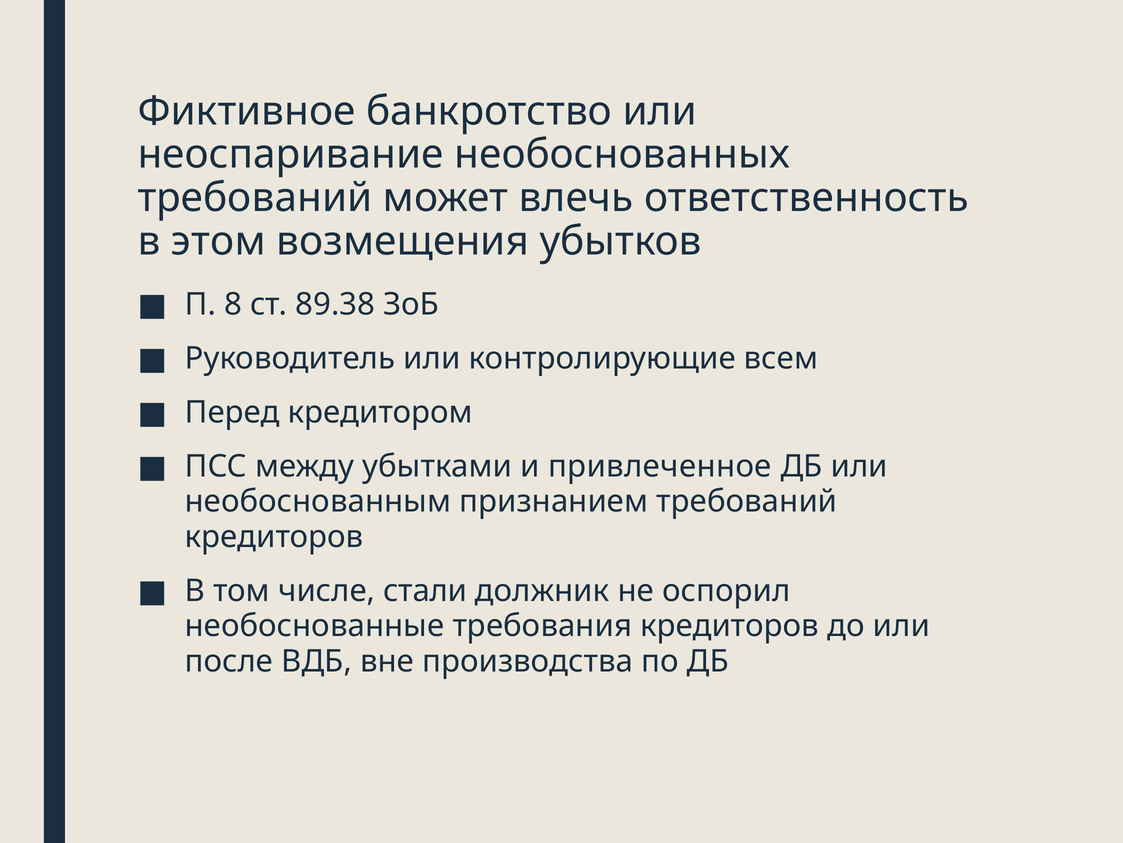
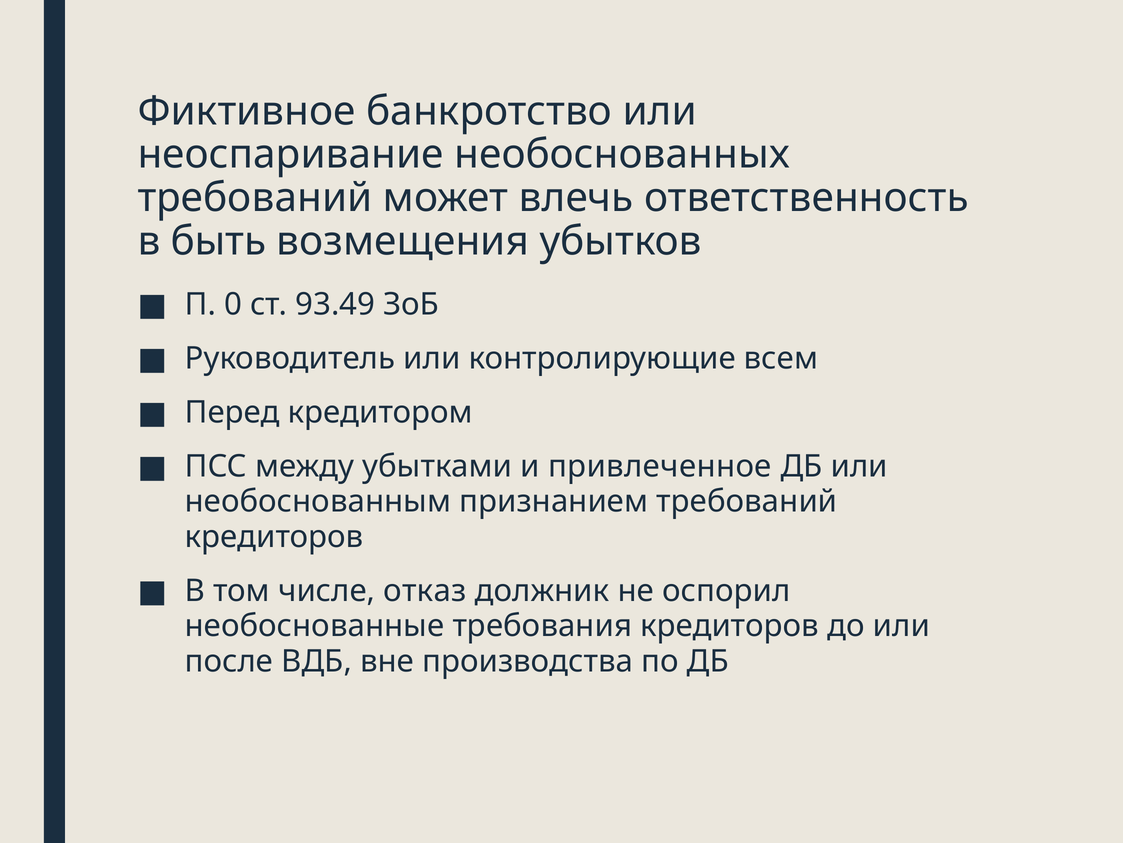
этом: этом -> быть
8: 8 -> 0
89.38: 89.38 -> 93.49
стали: стали -> отказ
